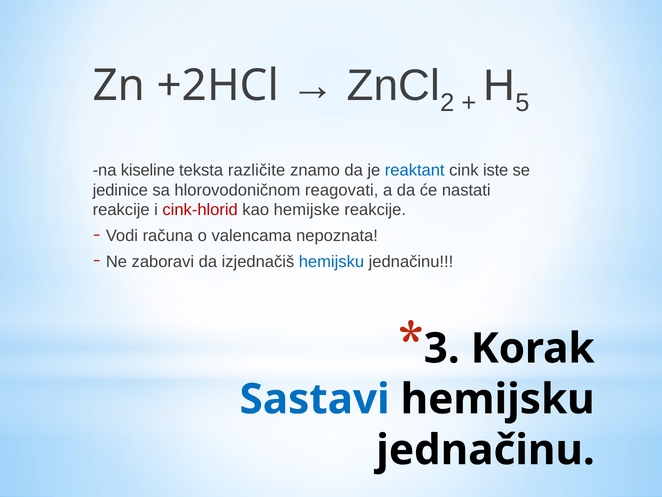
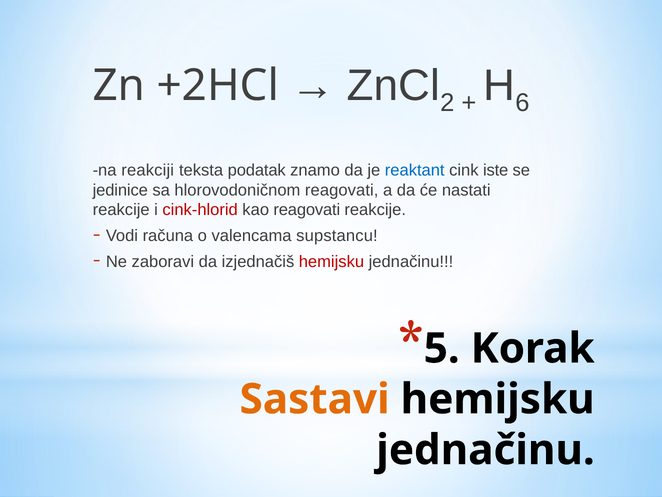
5: 5 -> 6
kiseline: kiseline -> reakciji
različite: različite -> podatak
kao hemijske: hemijske -> reagovati
nepoznata: nepoznata -> supstancu
hemijsku at (331, 262) colour: blue -> red
3: 3 -> 5
Sastavi colour: blue -> orange
